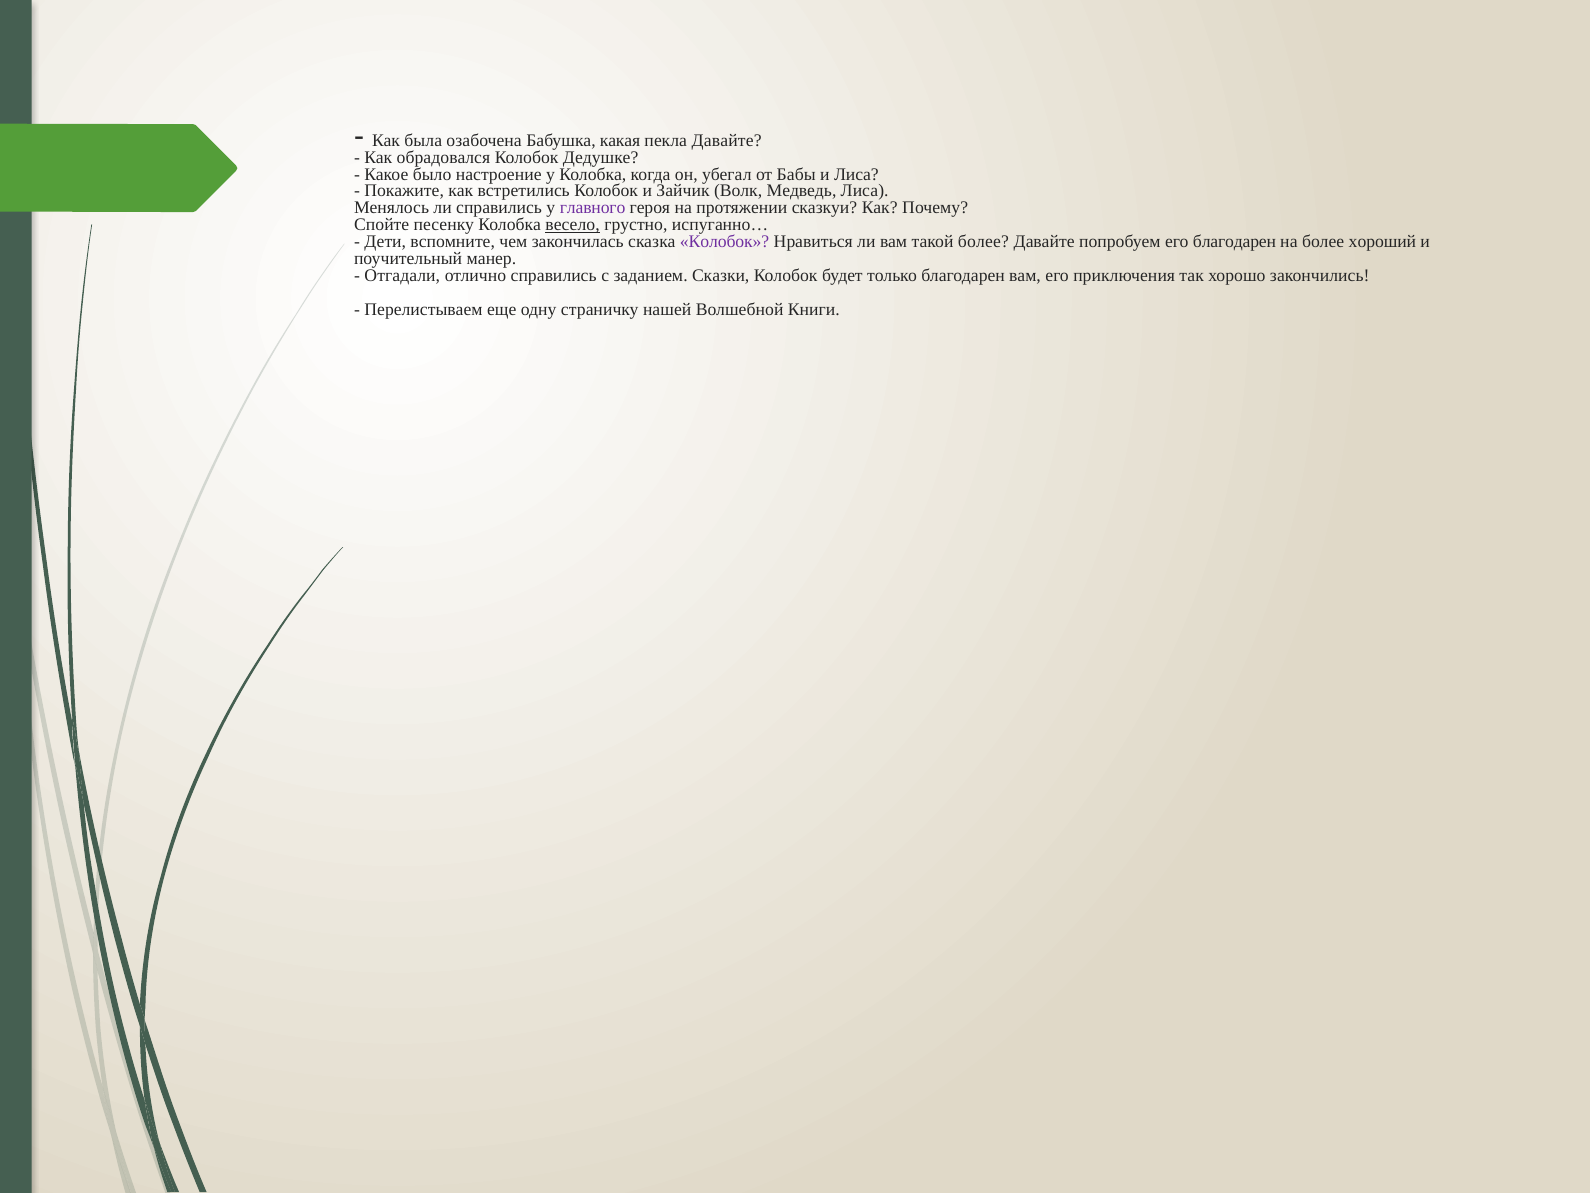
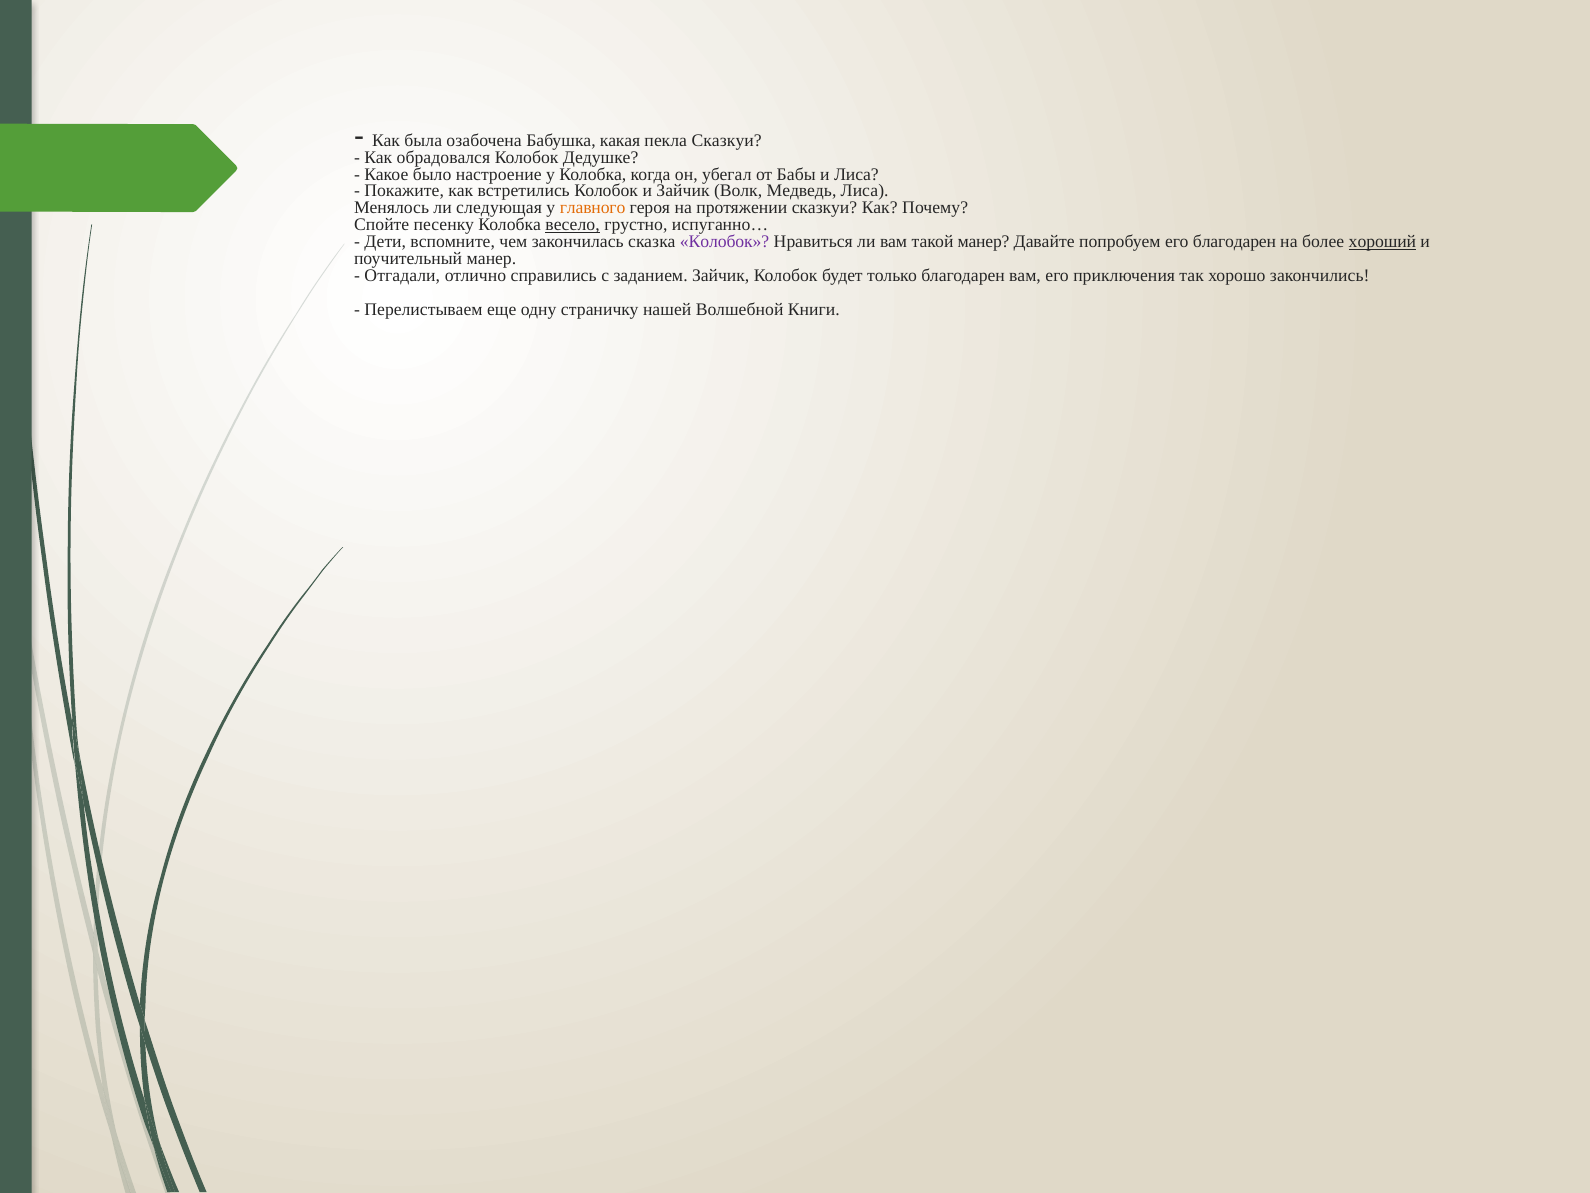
пекла Давайте: Давайте -> Сказкуи
ли справились: справились -> следующая
главного colour: purple -> orange
такой более: более -> манер
хороший underline: none -> present
заданием Сказки: Сказки -> Зайчик
